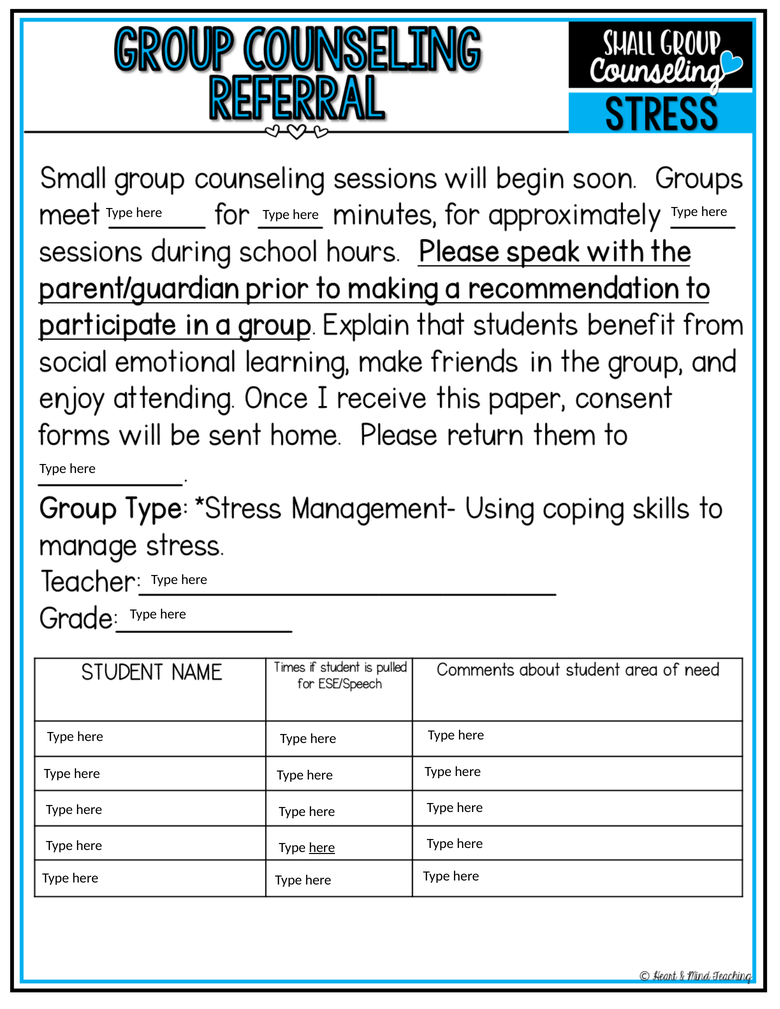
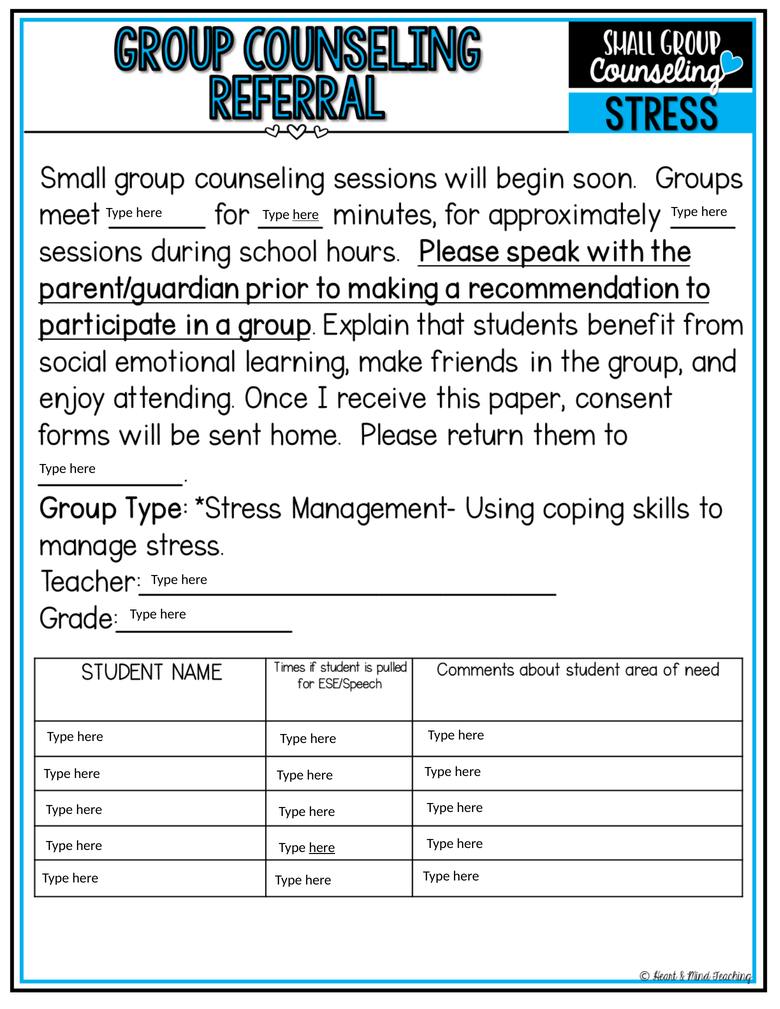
here at (306, 215) underline: none -> present
